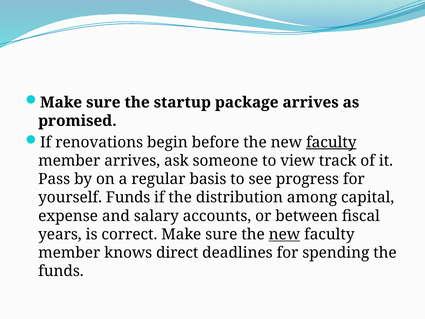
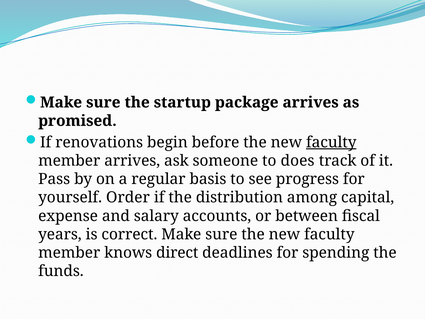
view: view -> does
yourself Funds: Funds -> Order
new at (284, 234) underline: present -> none
